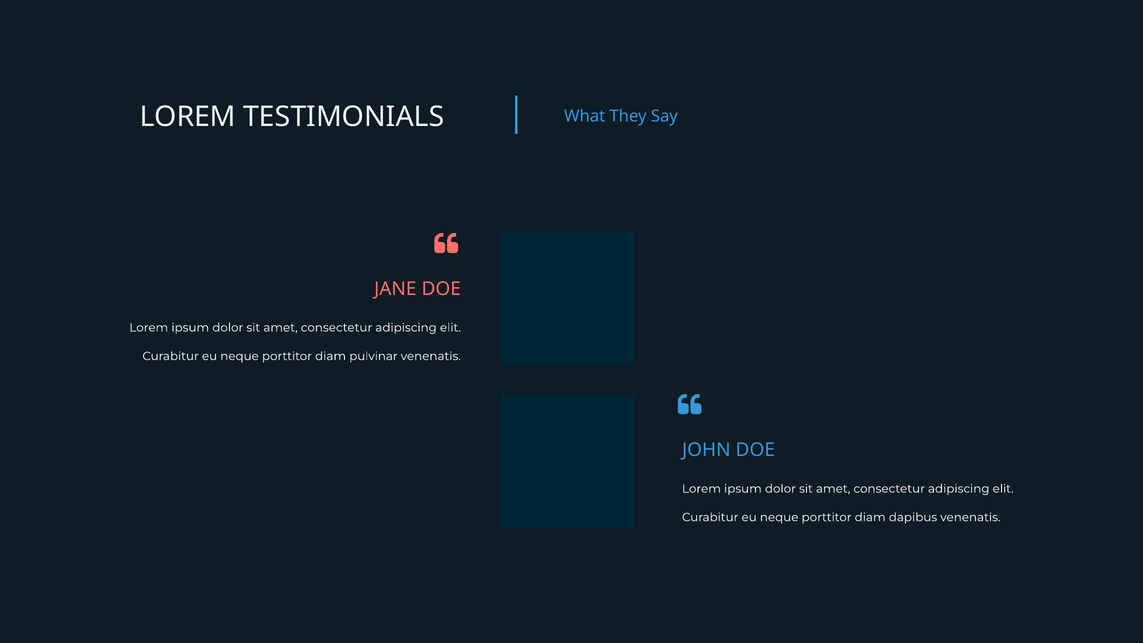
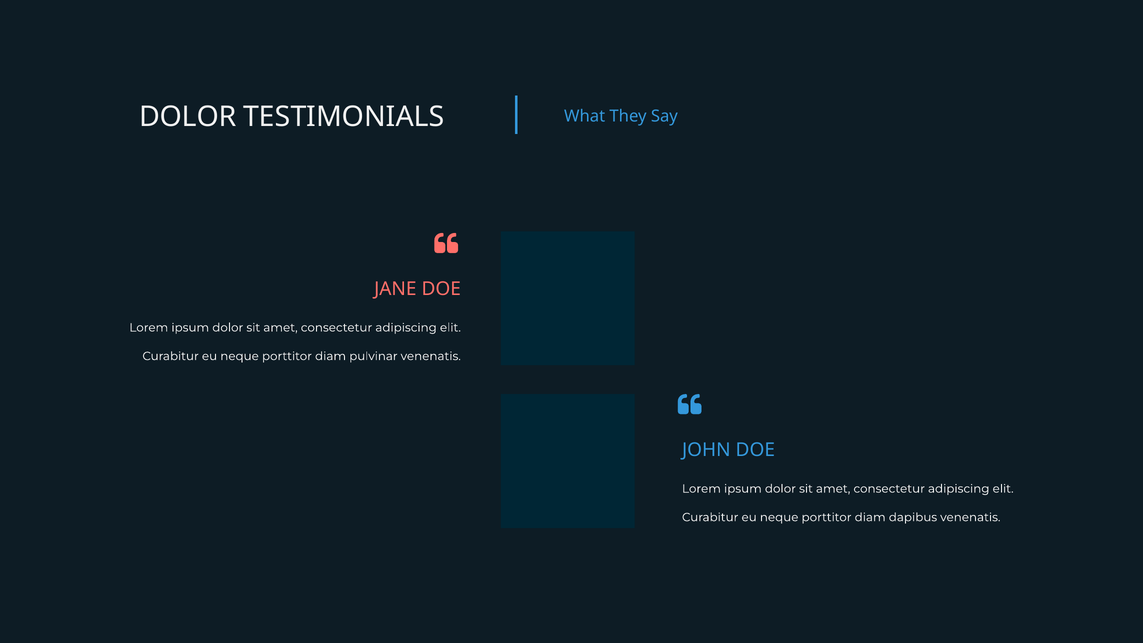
LOREM at (188, 117): LOREM -> DOLOR
